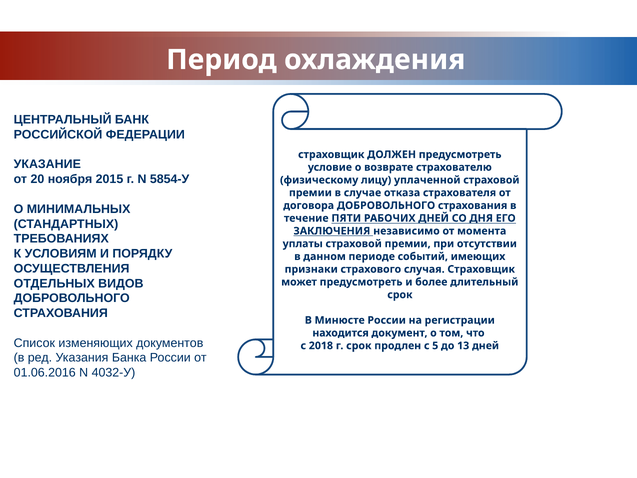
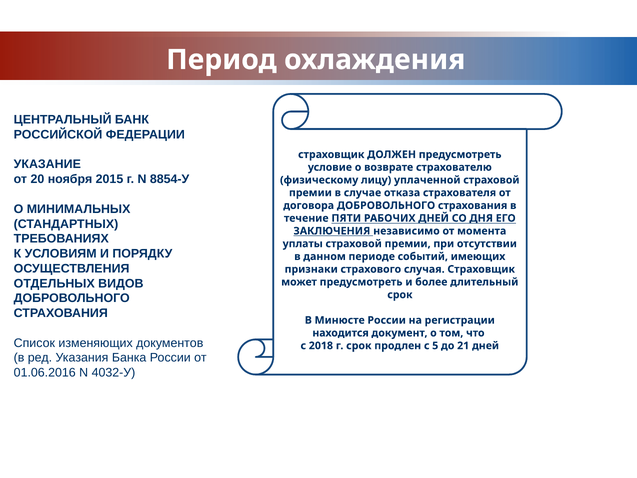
5854-У: 5854-У -> 8854-У
13: 13 -> 21
